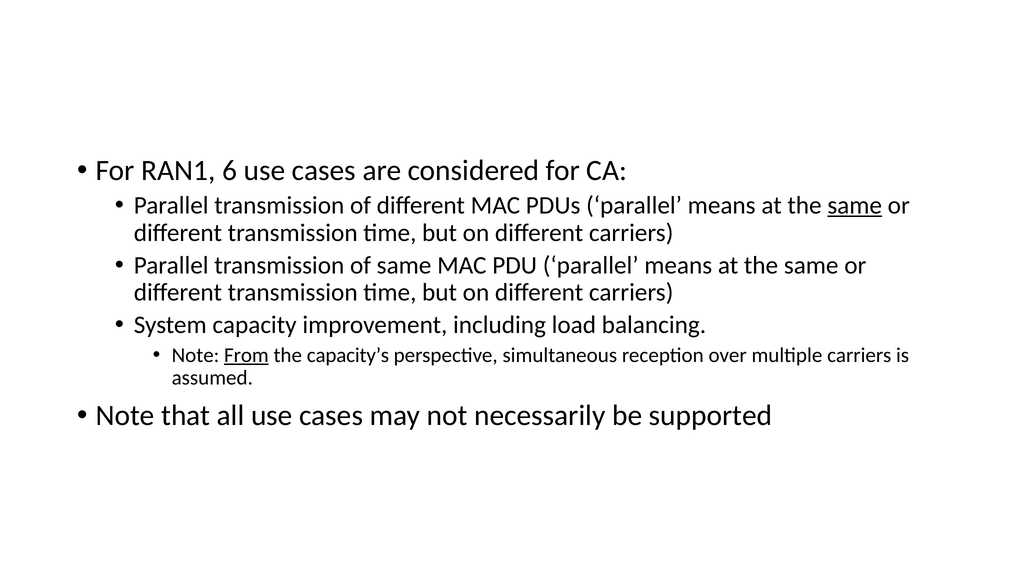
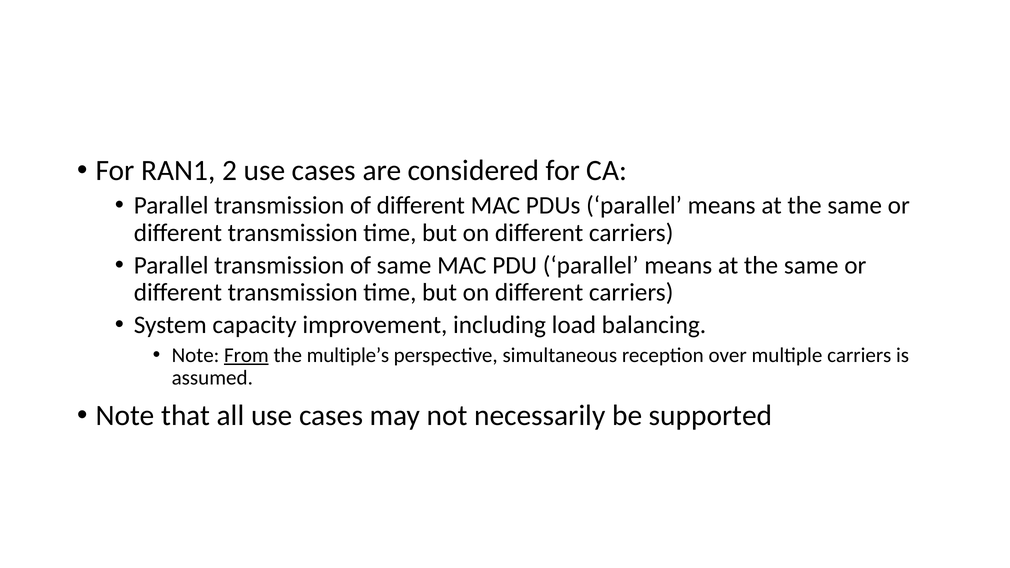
6: 6 -> 2
same at (855, 206) underline: present -> none
capacity’s: capacity’s -> multiple’s
